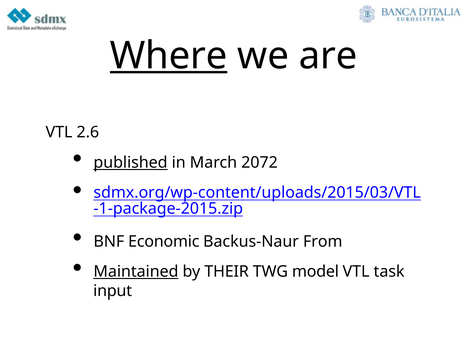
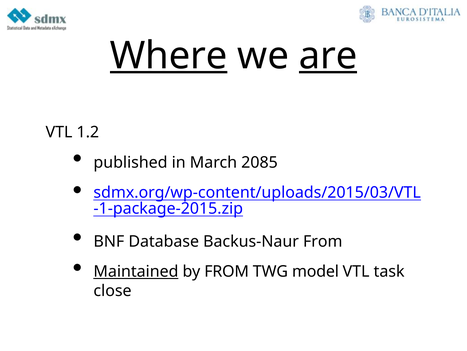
are underline: none -> present
2.6: 2.6 -> 1.2
published underline: present -> none
2072: 2072 -> 2085
Economic: Economic -> Database
by THEIR: THEIR -> FROM
input: input -> close
